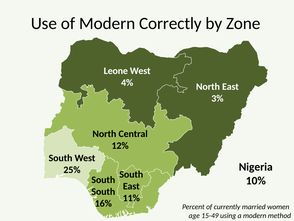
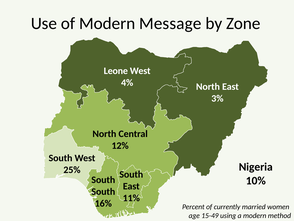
Correctly: Correctly -> Message
